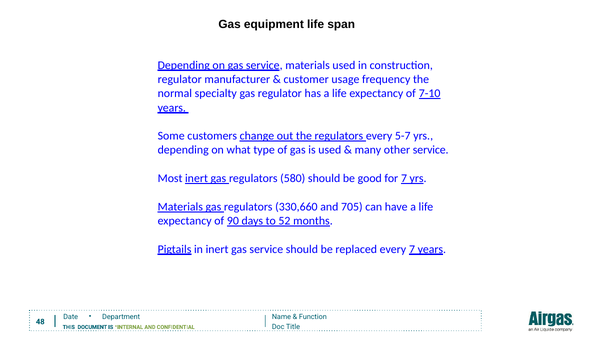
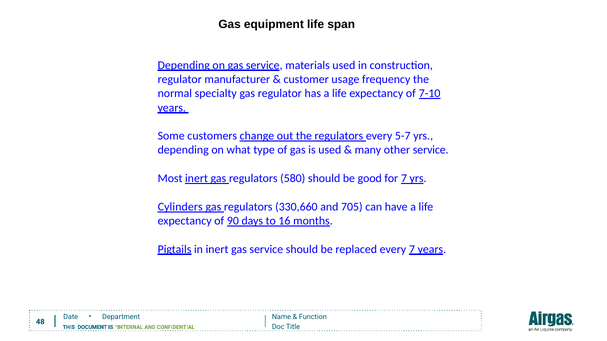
Materials at (180, 207): Materials -> Cylinders
52: 52 -> 16
